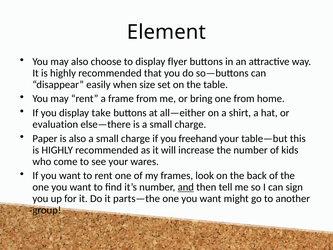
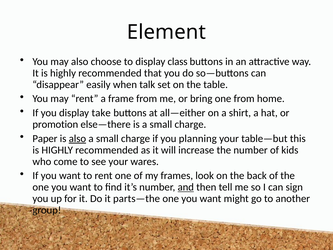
flyer: flyer -> class
size: size -> talk
evaluation: evaluation -> promotion
also at (77, 138) underline: none -> present
freehand: freehand -> planning
